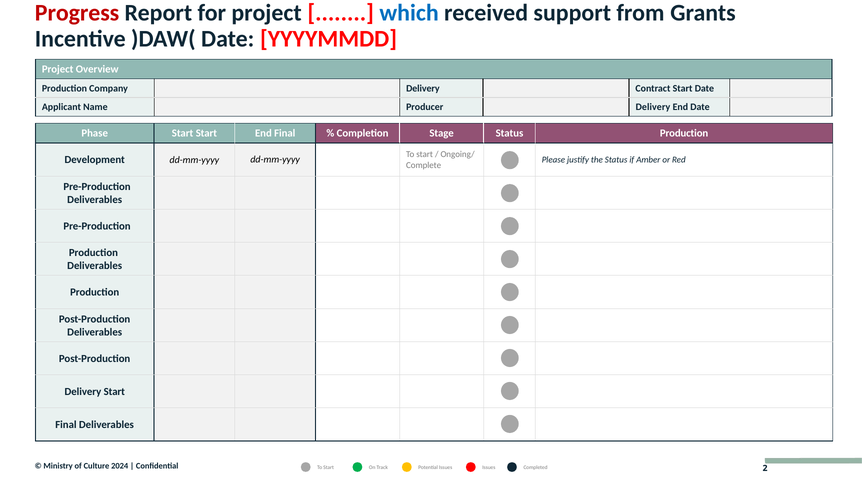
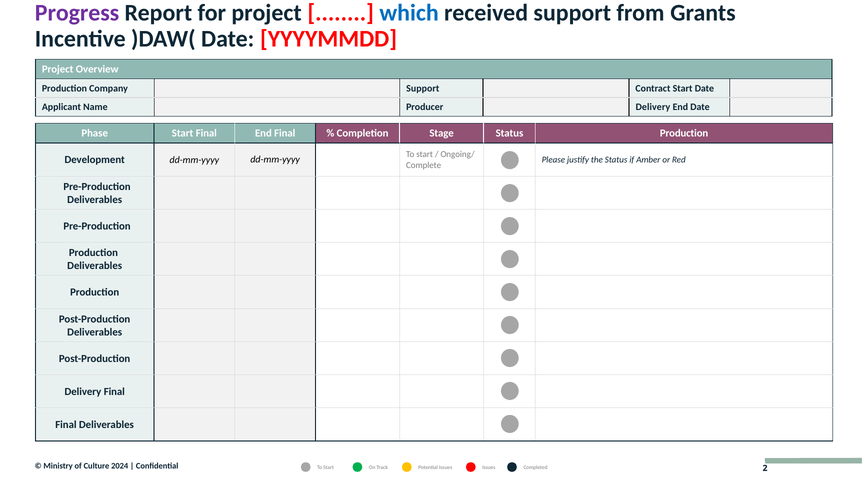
Progress colour: red -> purple
Company Delivery: Delivery -> Support
Start Start: Start -> Final
Delivery Start: Start -> Final
